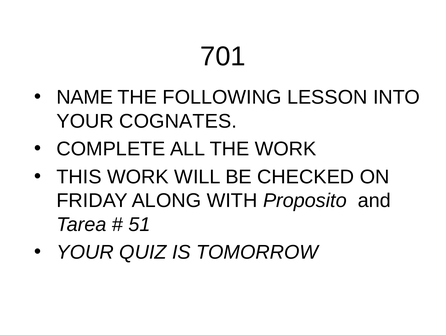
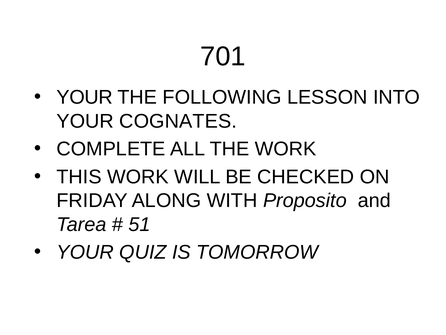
NAME at (85, 97): NAME -> YOUR
